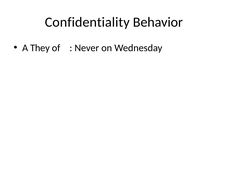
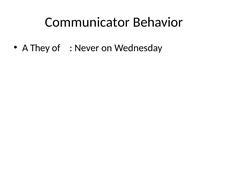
Confidentiality: Confidentiality -> Communicator
